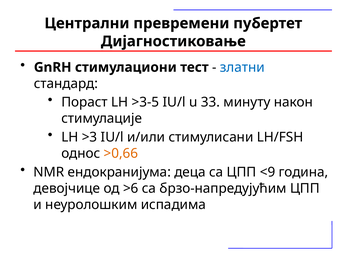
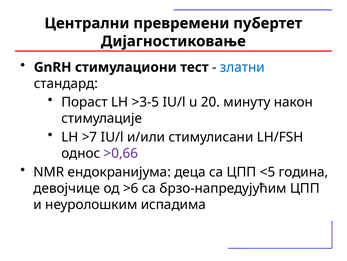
33: 33 -> 20
>3: >3 -> >7
>0,66 colour: orange -> purple
<9: <9 -> <5
